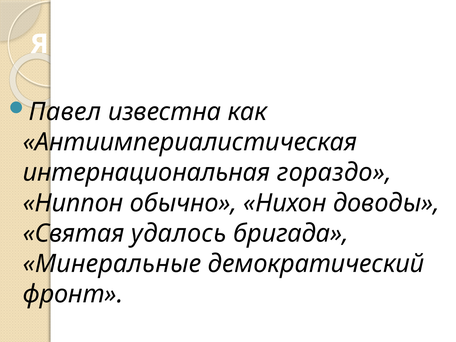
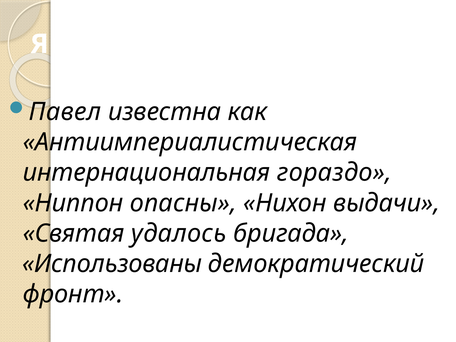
обычно: обычно -> опасны
доводы: доводы -> выдачи
Минеральные: Минеральные -> Использованы
